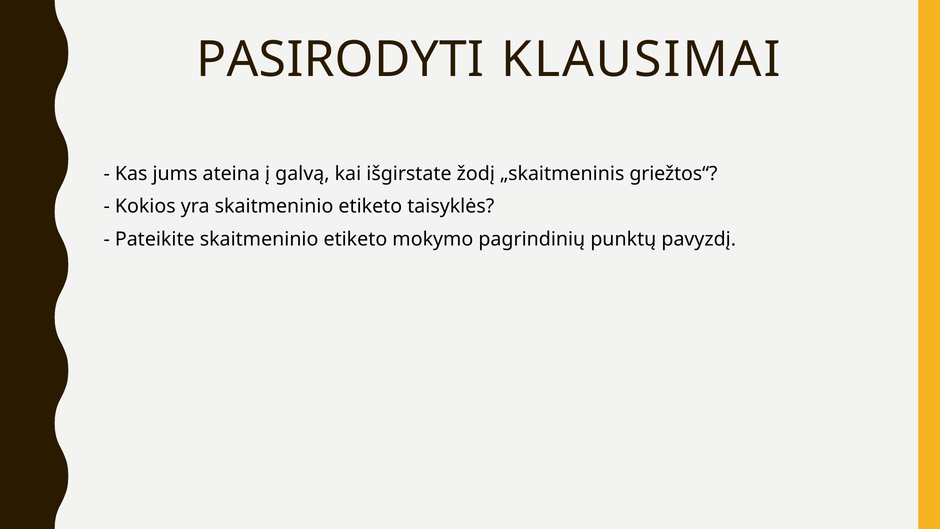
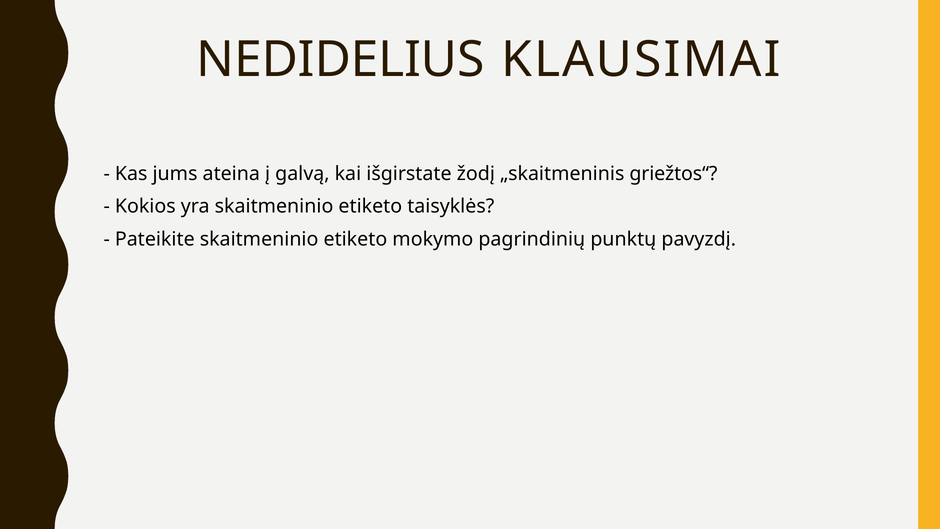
PASIRODYTI: PASIRODYTI -> NEDIDELIUS
